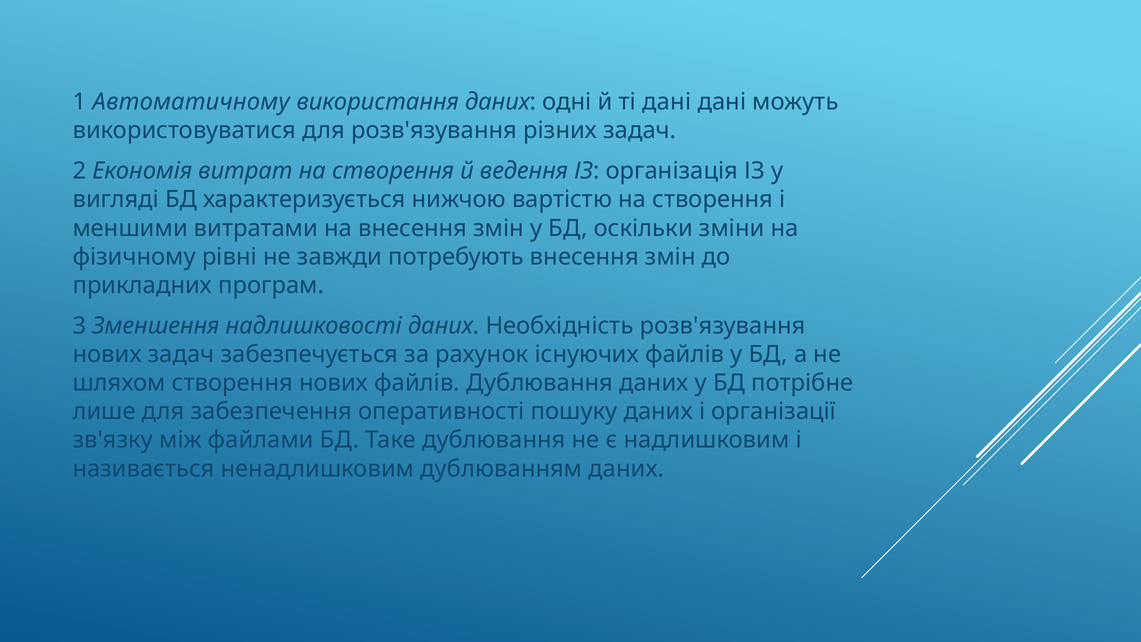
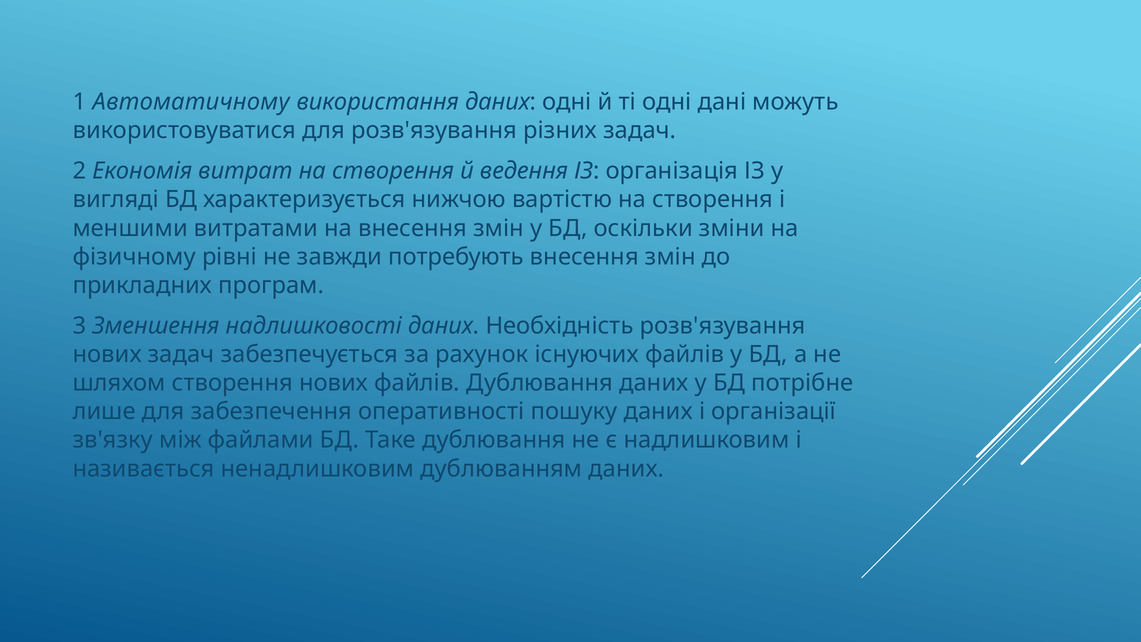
ті дані: дані -> одні
